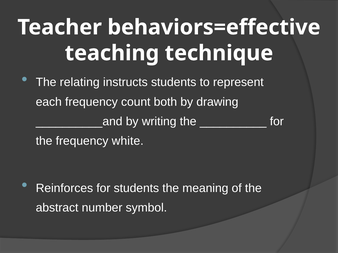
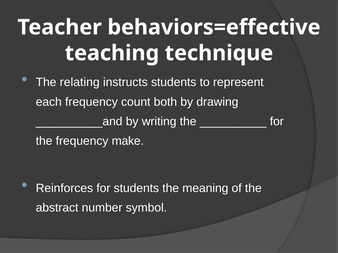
white: white -> make
